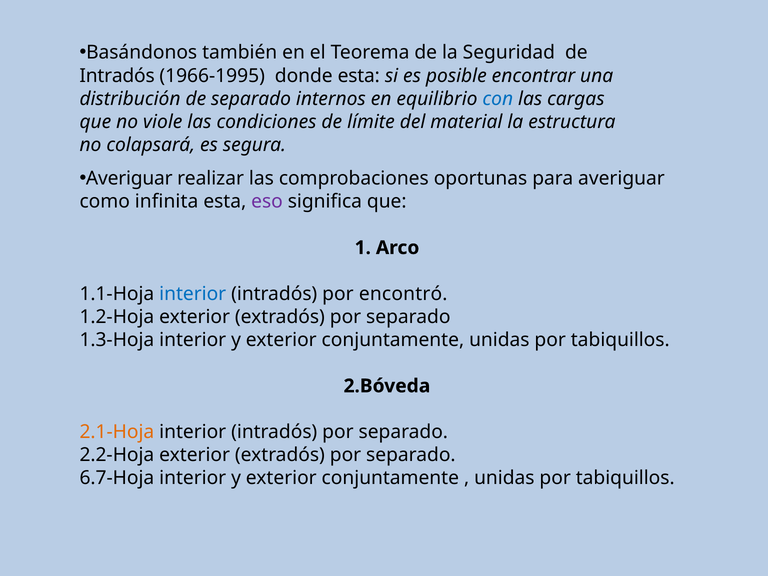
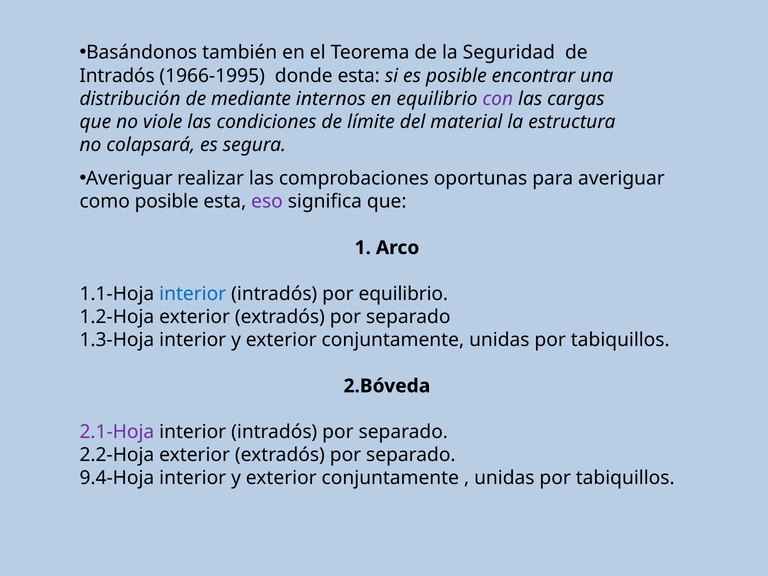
de separado: separado -> mediante
con colour: blue -> purple
como infinita: infinita -> posible
por encontró: encontró -> equilibrio
2.1-Hoja colour: orange -> purple
6.7-Hoja: 6.7-Hoja -> 9.4-Hoja
